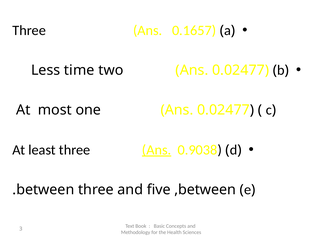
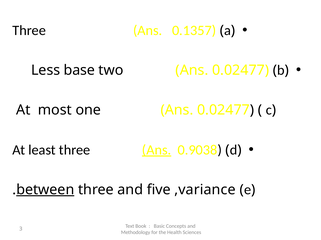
0.1657: 0.1657 -> 0.1357
time: time -> base
between underline: none -> present
,between: ,between -> ,variance
